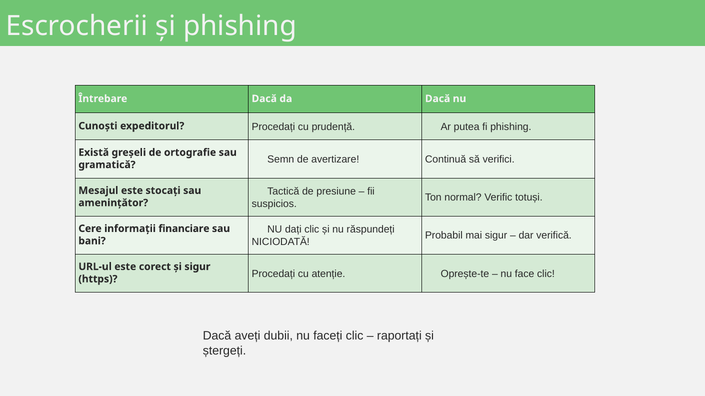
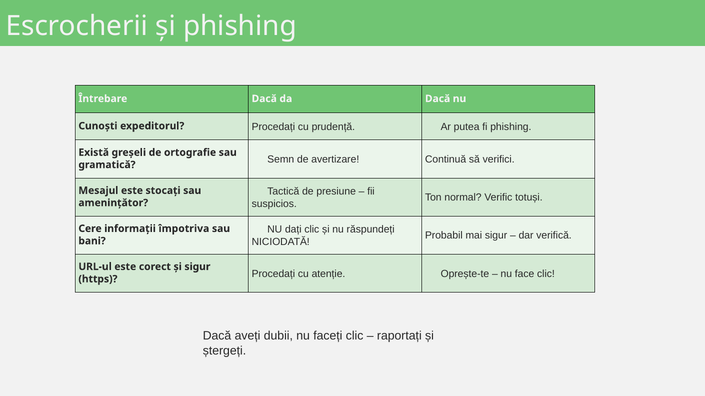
financiare: financiare -> împotriva
